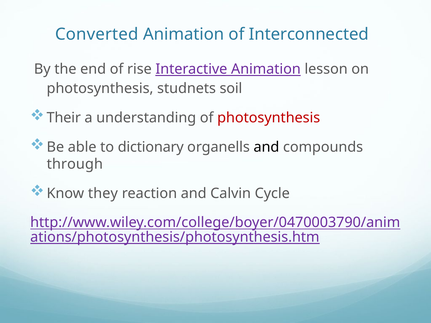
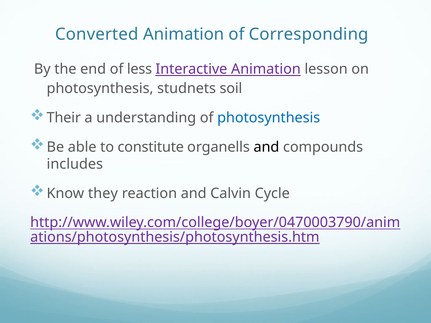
Interconnected: Interconnected -> Corresponding
rise: rise -> less
photosynthesis at (269, 118) colour: red -> blue
dictionary: dictionary -> constitute
through: through -> includes
